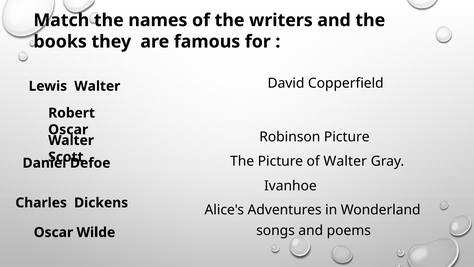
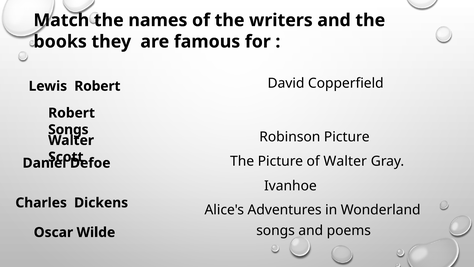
Lewis Walter: Walter -> Robert
Oscar at (68, 129): Oscar -> Songs
